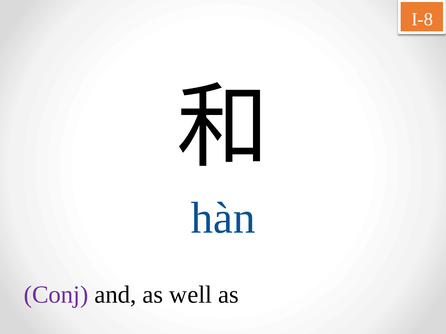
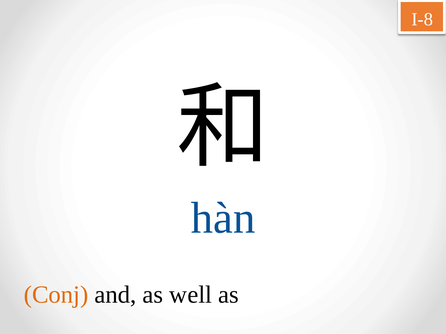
Conj colour: purple -> orange
